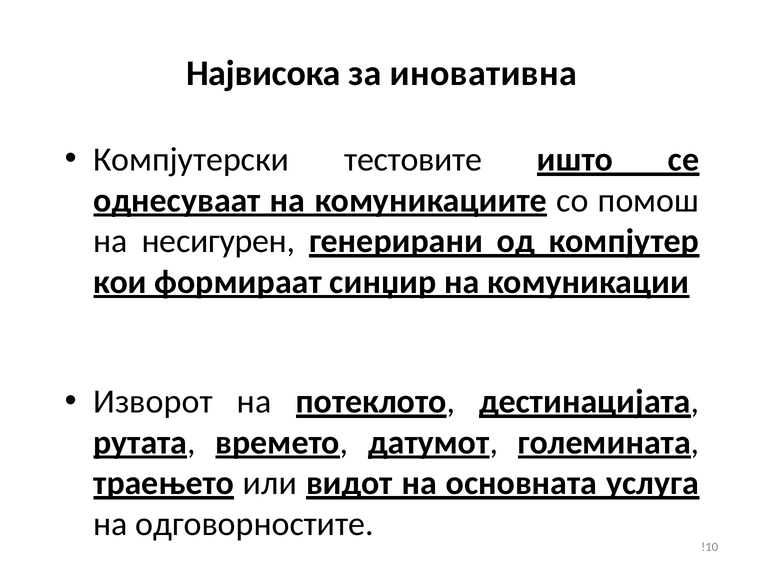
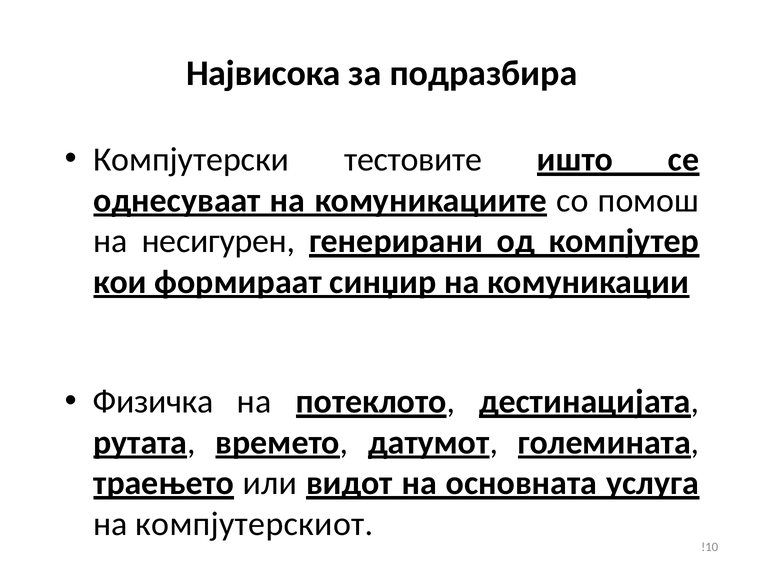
иновативна: иновативна -> подразбира
Изворот: Изворот -> Физичка
одговорностите: одговорностите -> компјутерскиот
